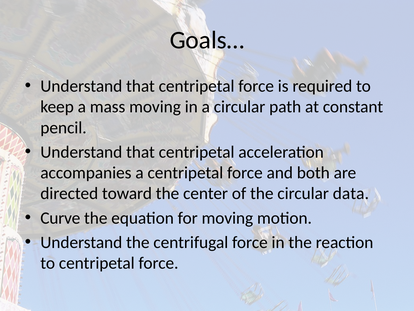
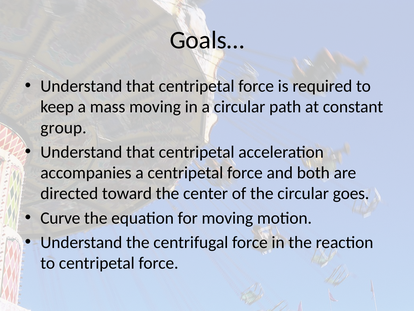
pencil: pencil -> group
data: data -> goes
